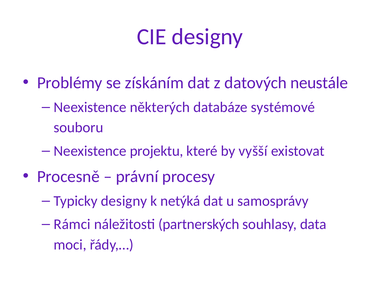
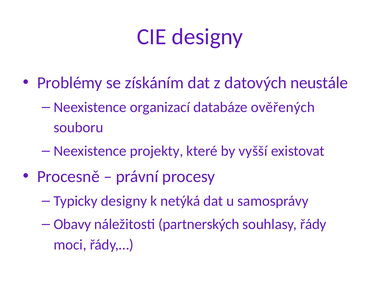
některých: některých -> organizací
systémové: systémové -> ověřených
projektu: projektu -> projekty
Rámci: Rámci -> Obavy
data: data -> řády
